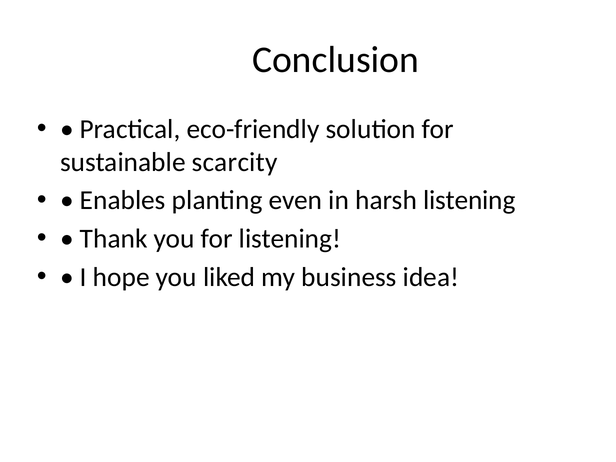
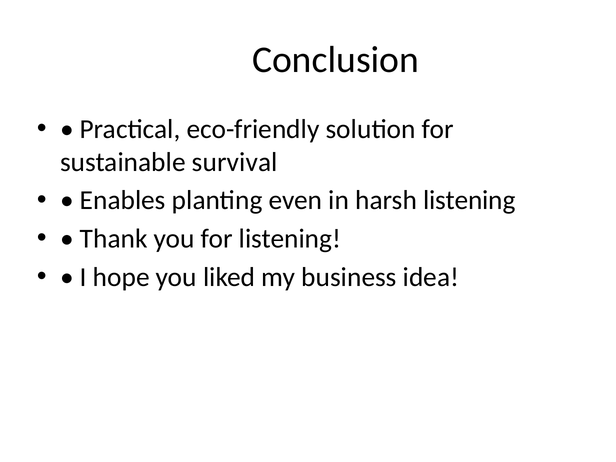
scarcity: scarcity -> survival
